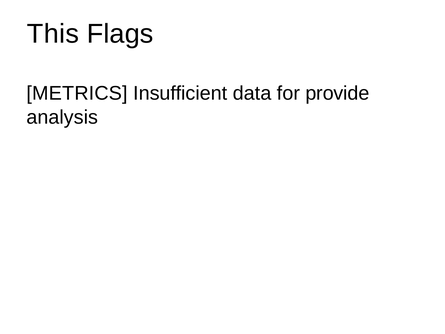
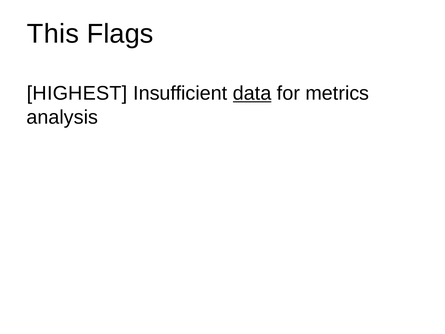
METRICS: METRICS -> HIGHEST
data underline: none -> present
provide: provide -> metrics
